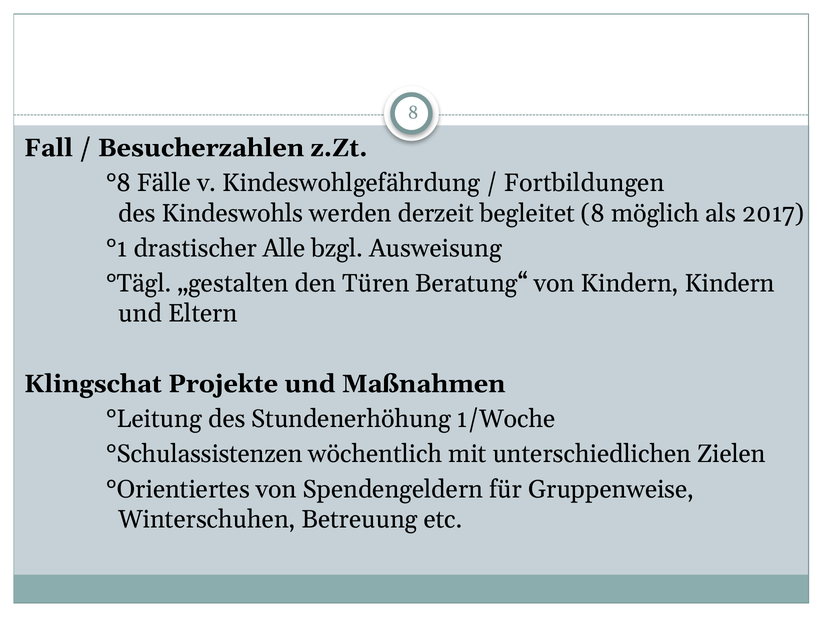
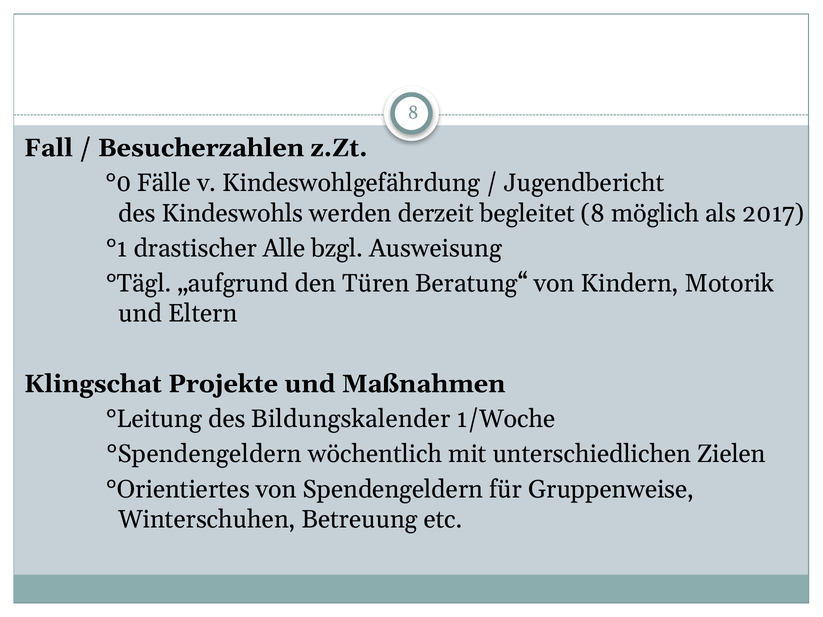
°8: °8 -> °0
Fortbildungen: Fortbildungen -> Jugendbericht
„gestalten: „gestalten -> „aufgrund
Kindern Kindern: Kindern -> Motorik
Stundenerhöhung: Stundenerhöhung -> Bildungskalender
°Schulassistenzen: °Schulassistenzen -> °Spendengeldern
